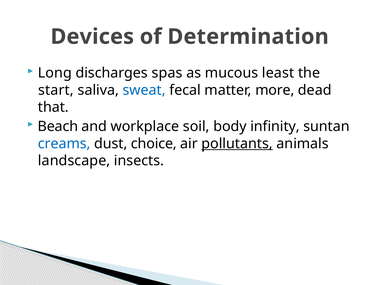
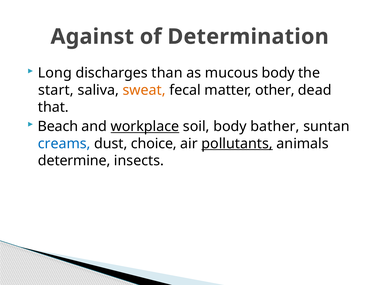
Devices: Devices -> Against
spas: spas -> than
mucous least: least -> body
sweat colour: blue -> orange
more: more -> other
workplace underline: none -> present
infinity: infinity -> bather
landscape: landscape -> determine
